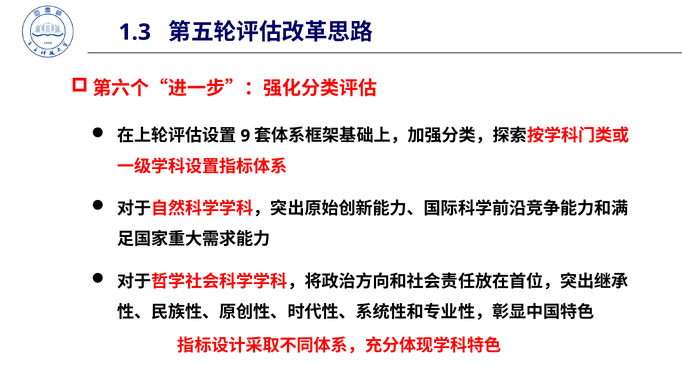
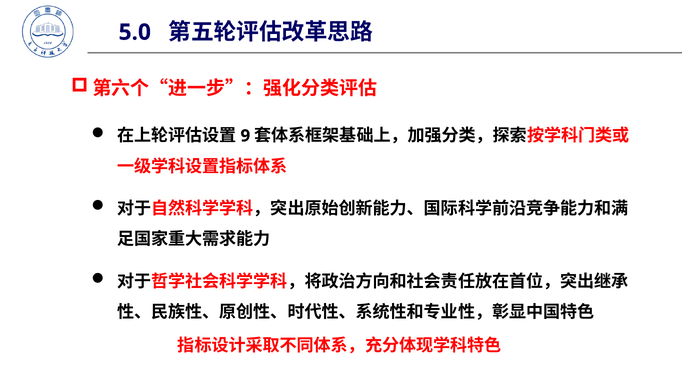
1.3: 1.3 -> 5.0
